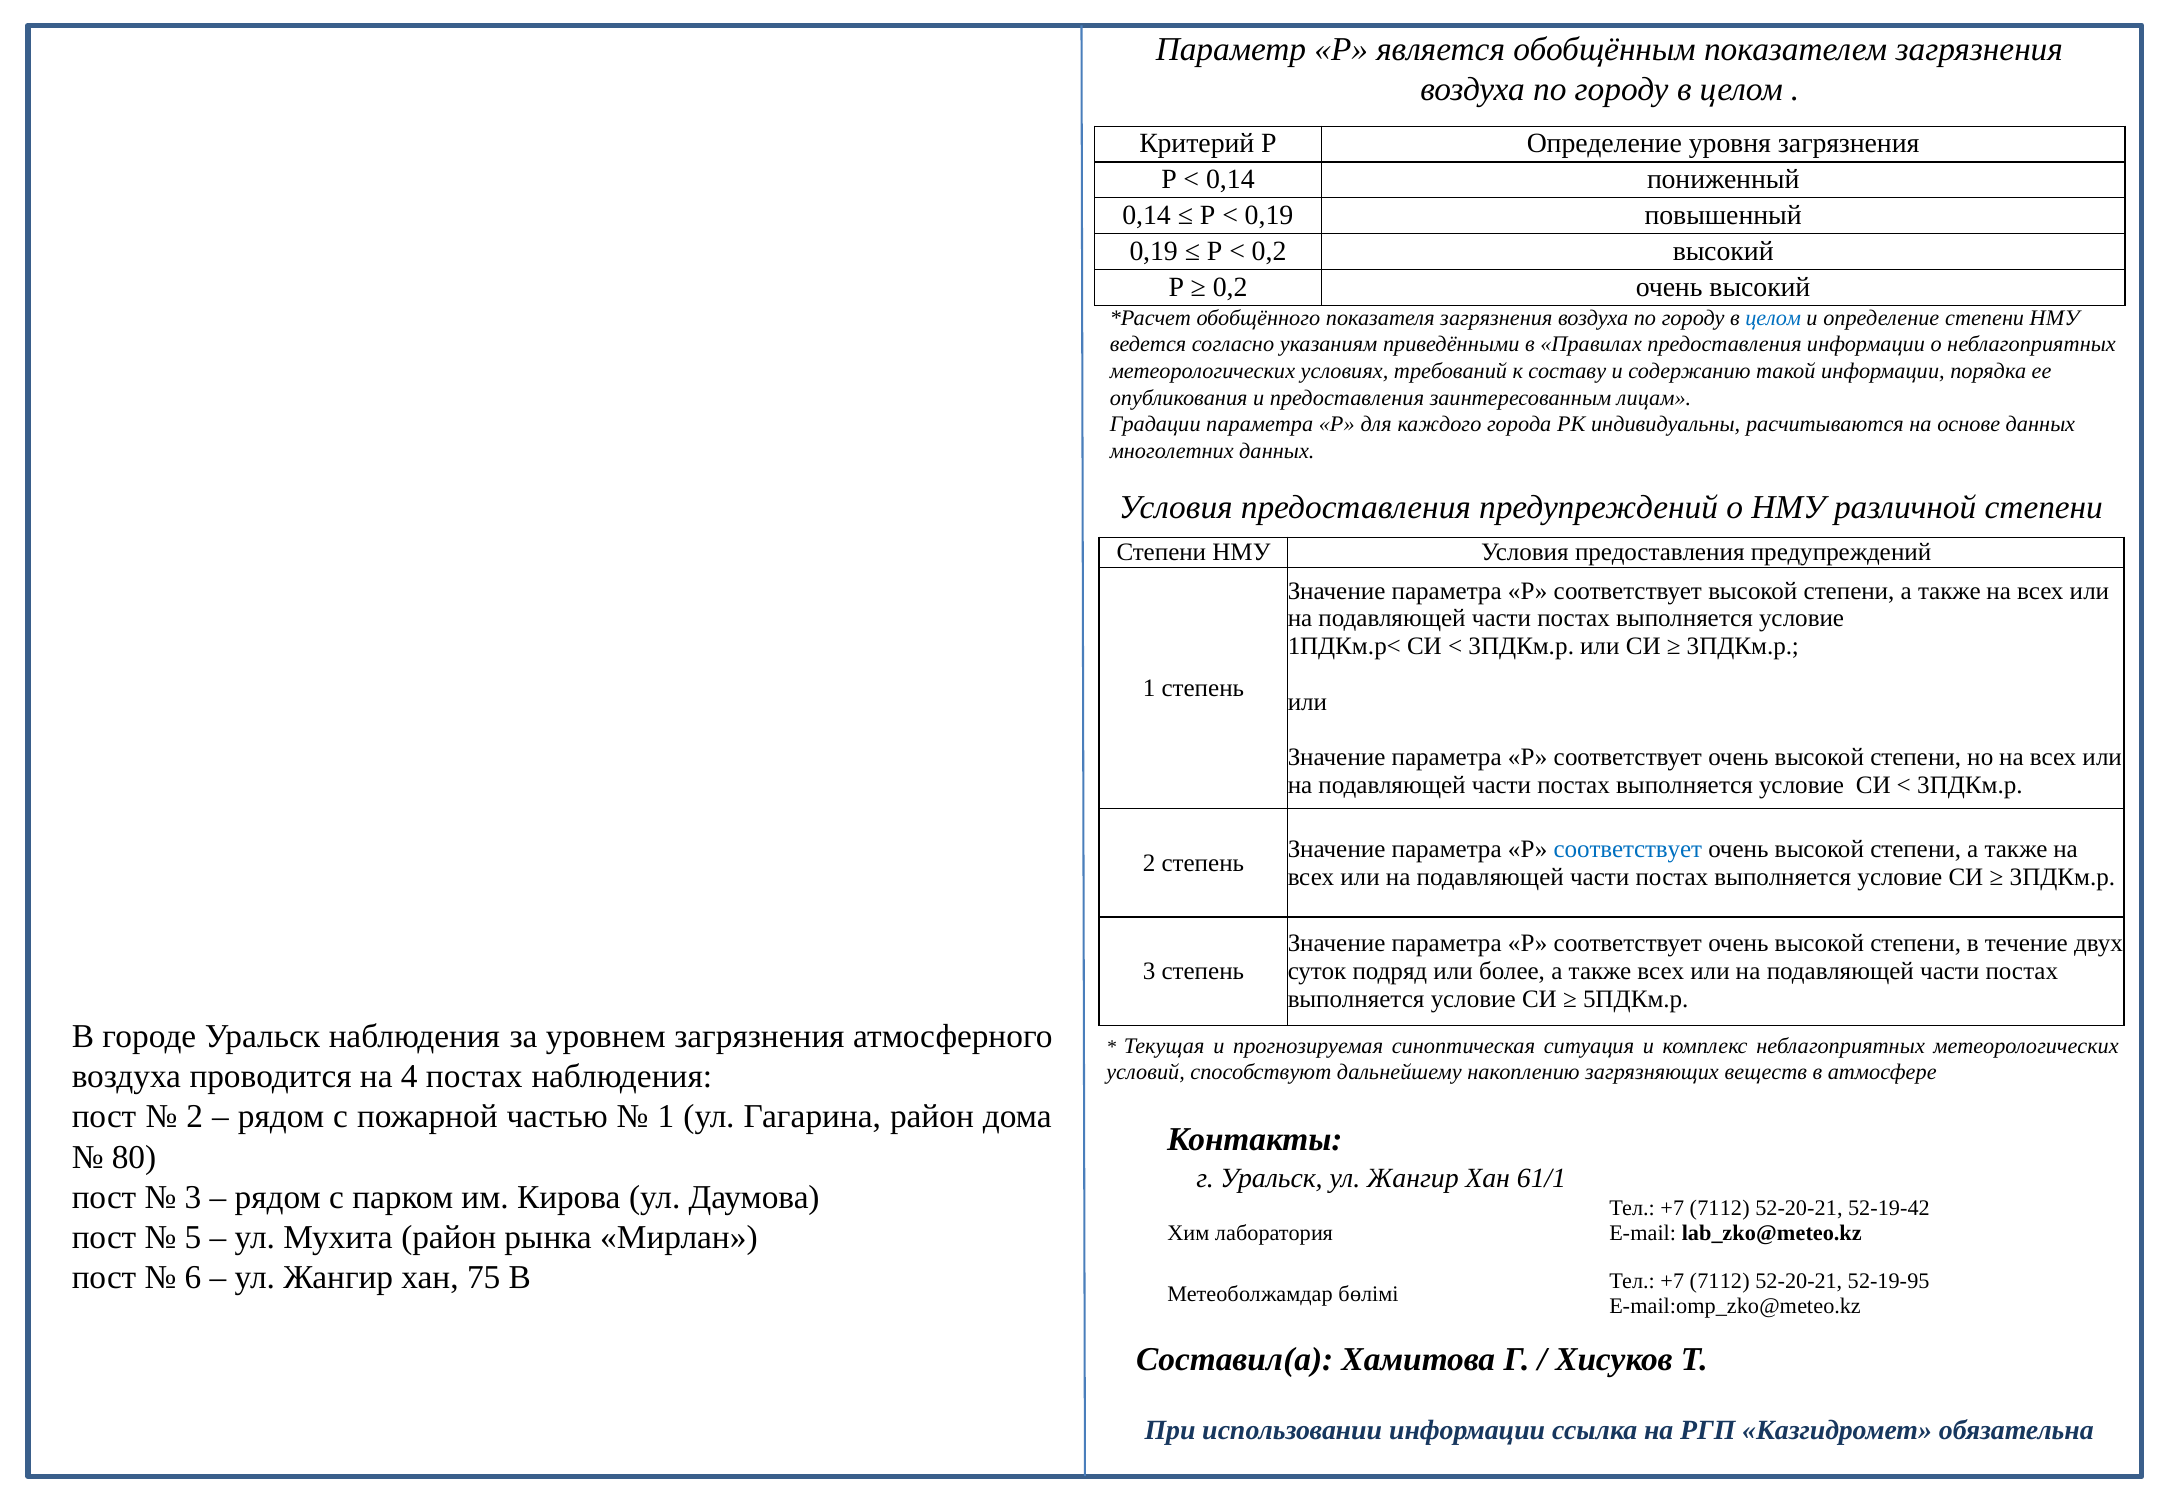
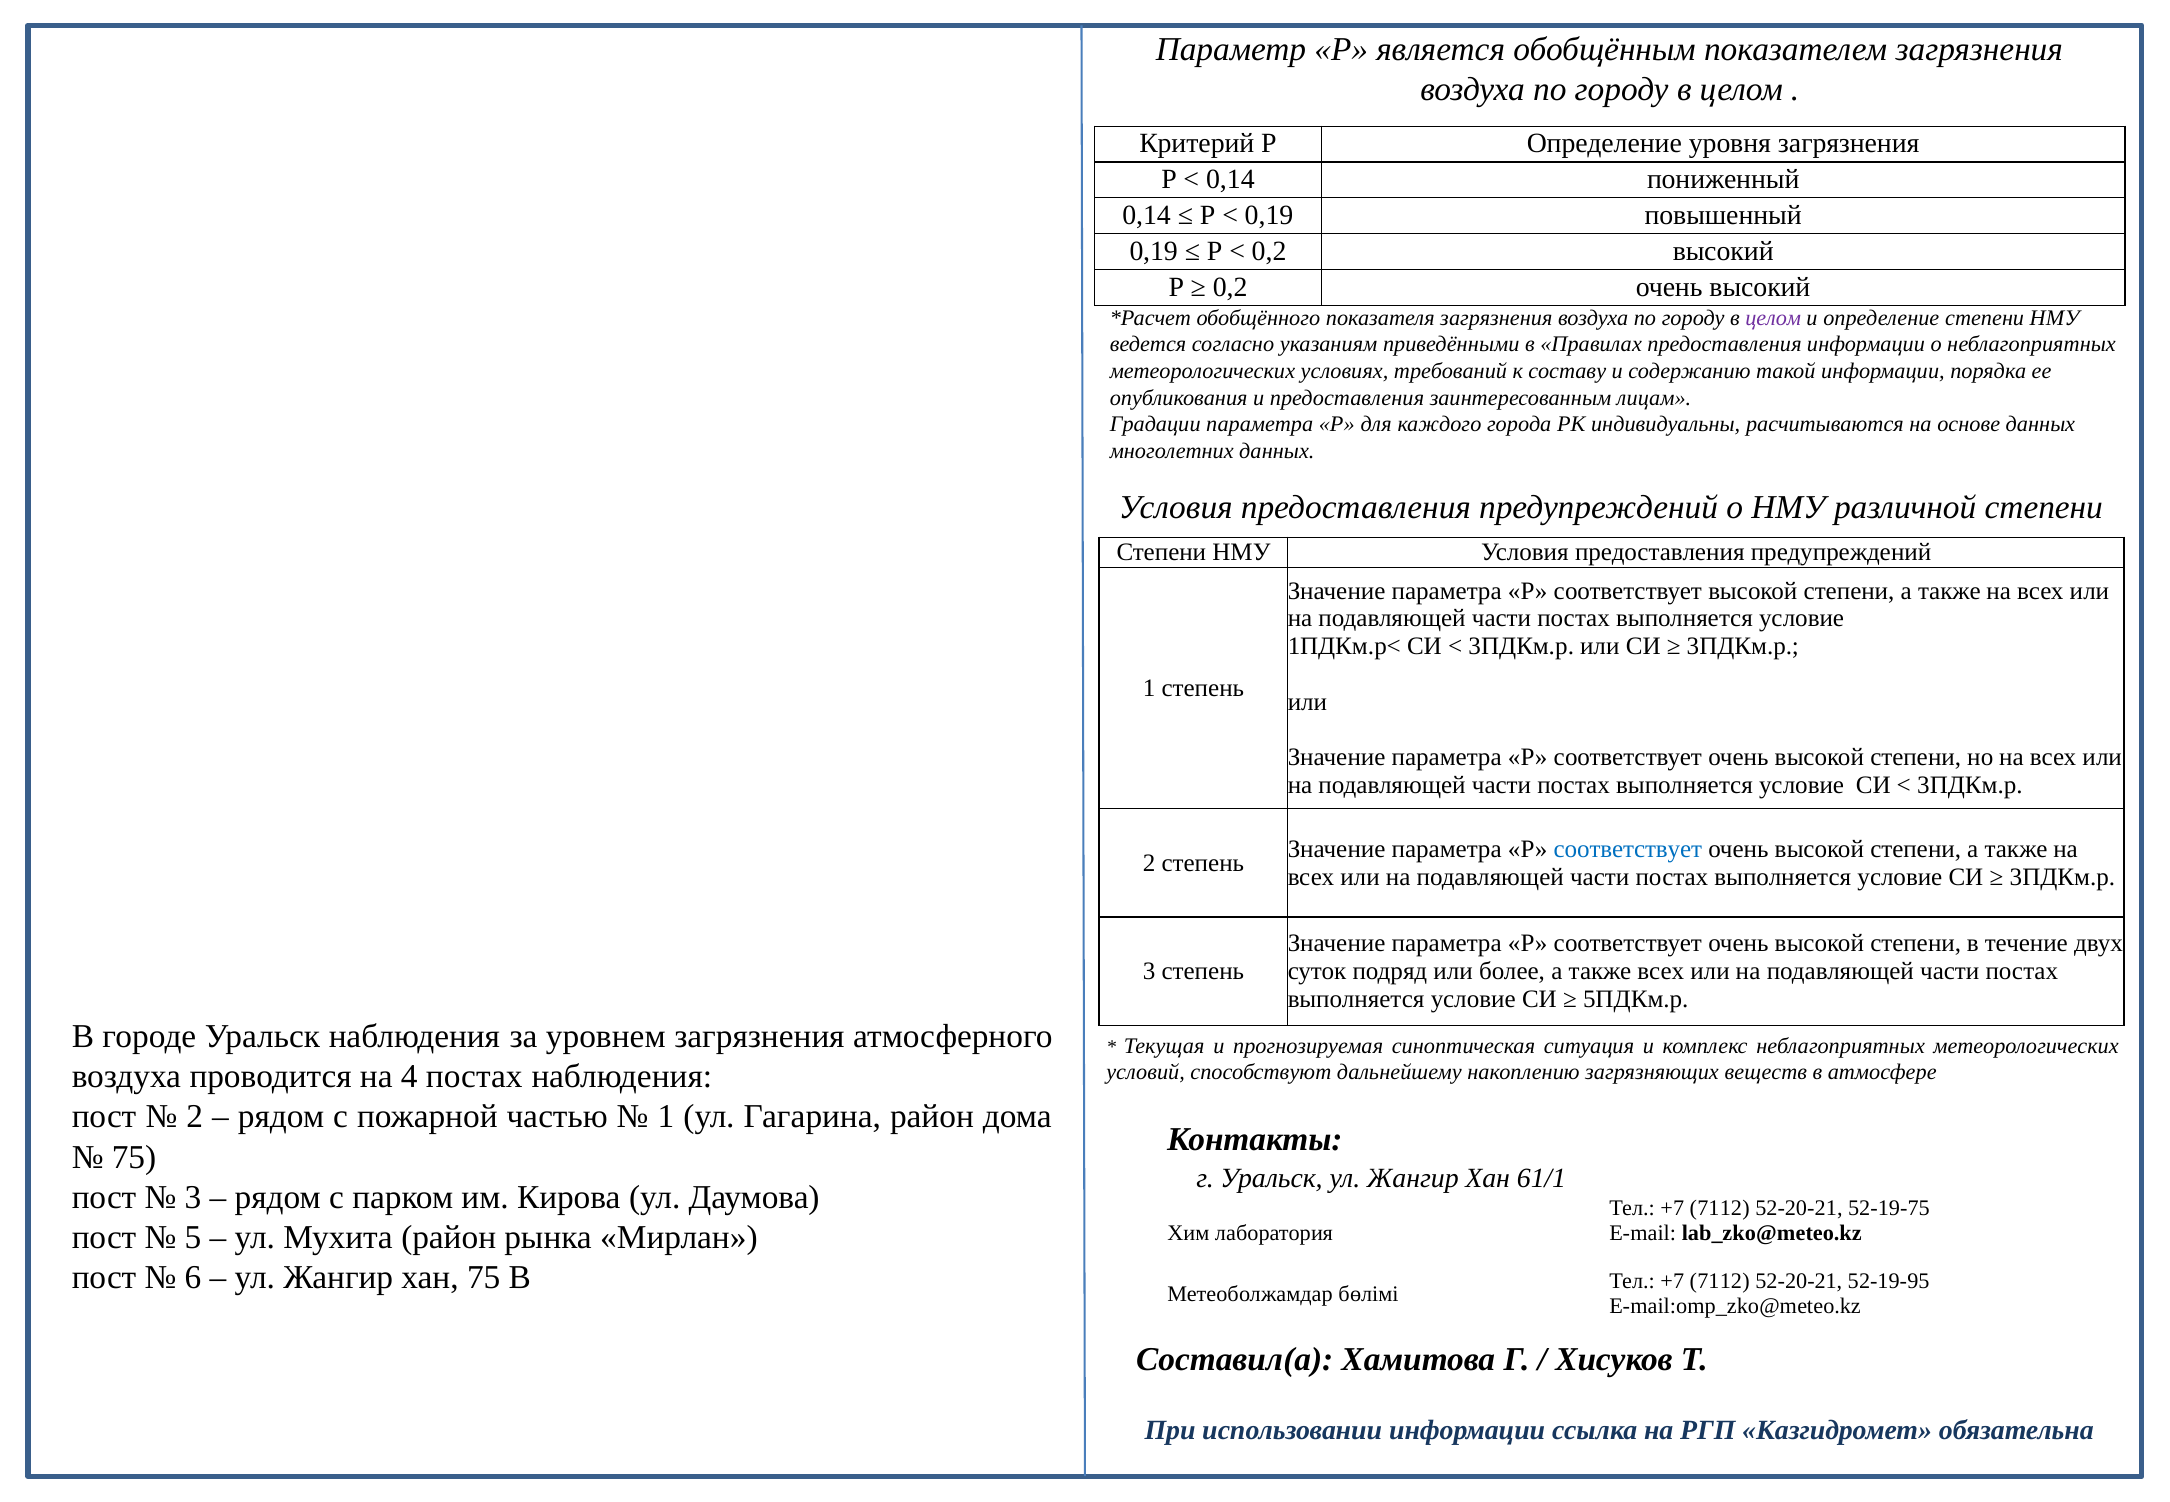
целом at (1773, 318) colour: blue -> purple
80 at (134, 1157): 80 -> 75
52-19-42: 52-19-42 -> 52-19-75
